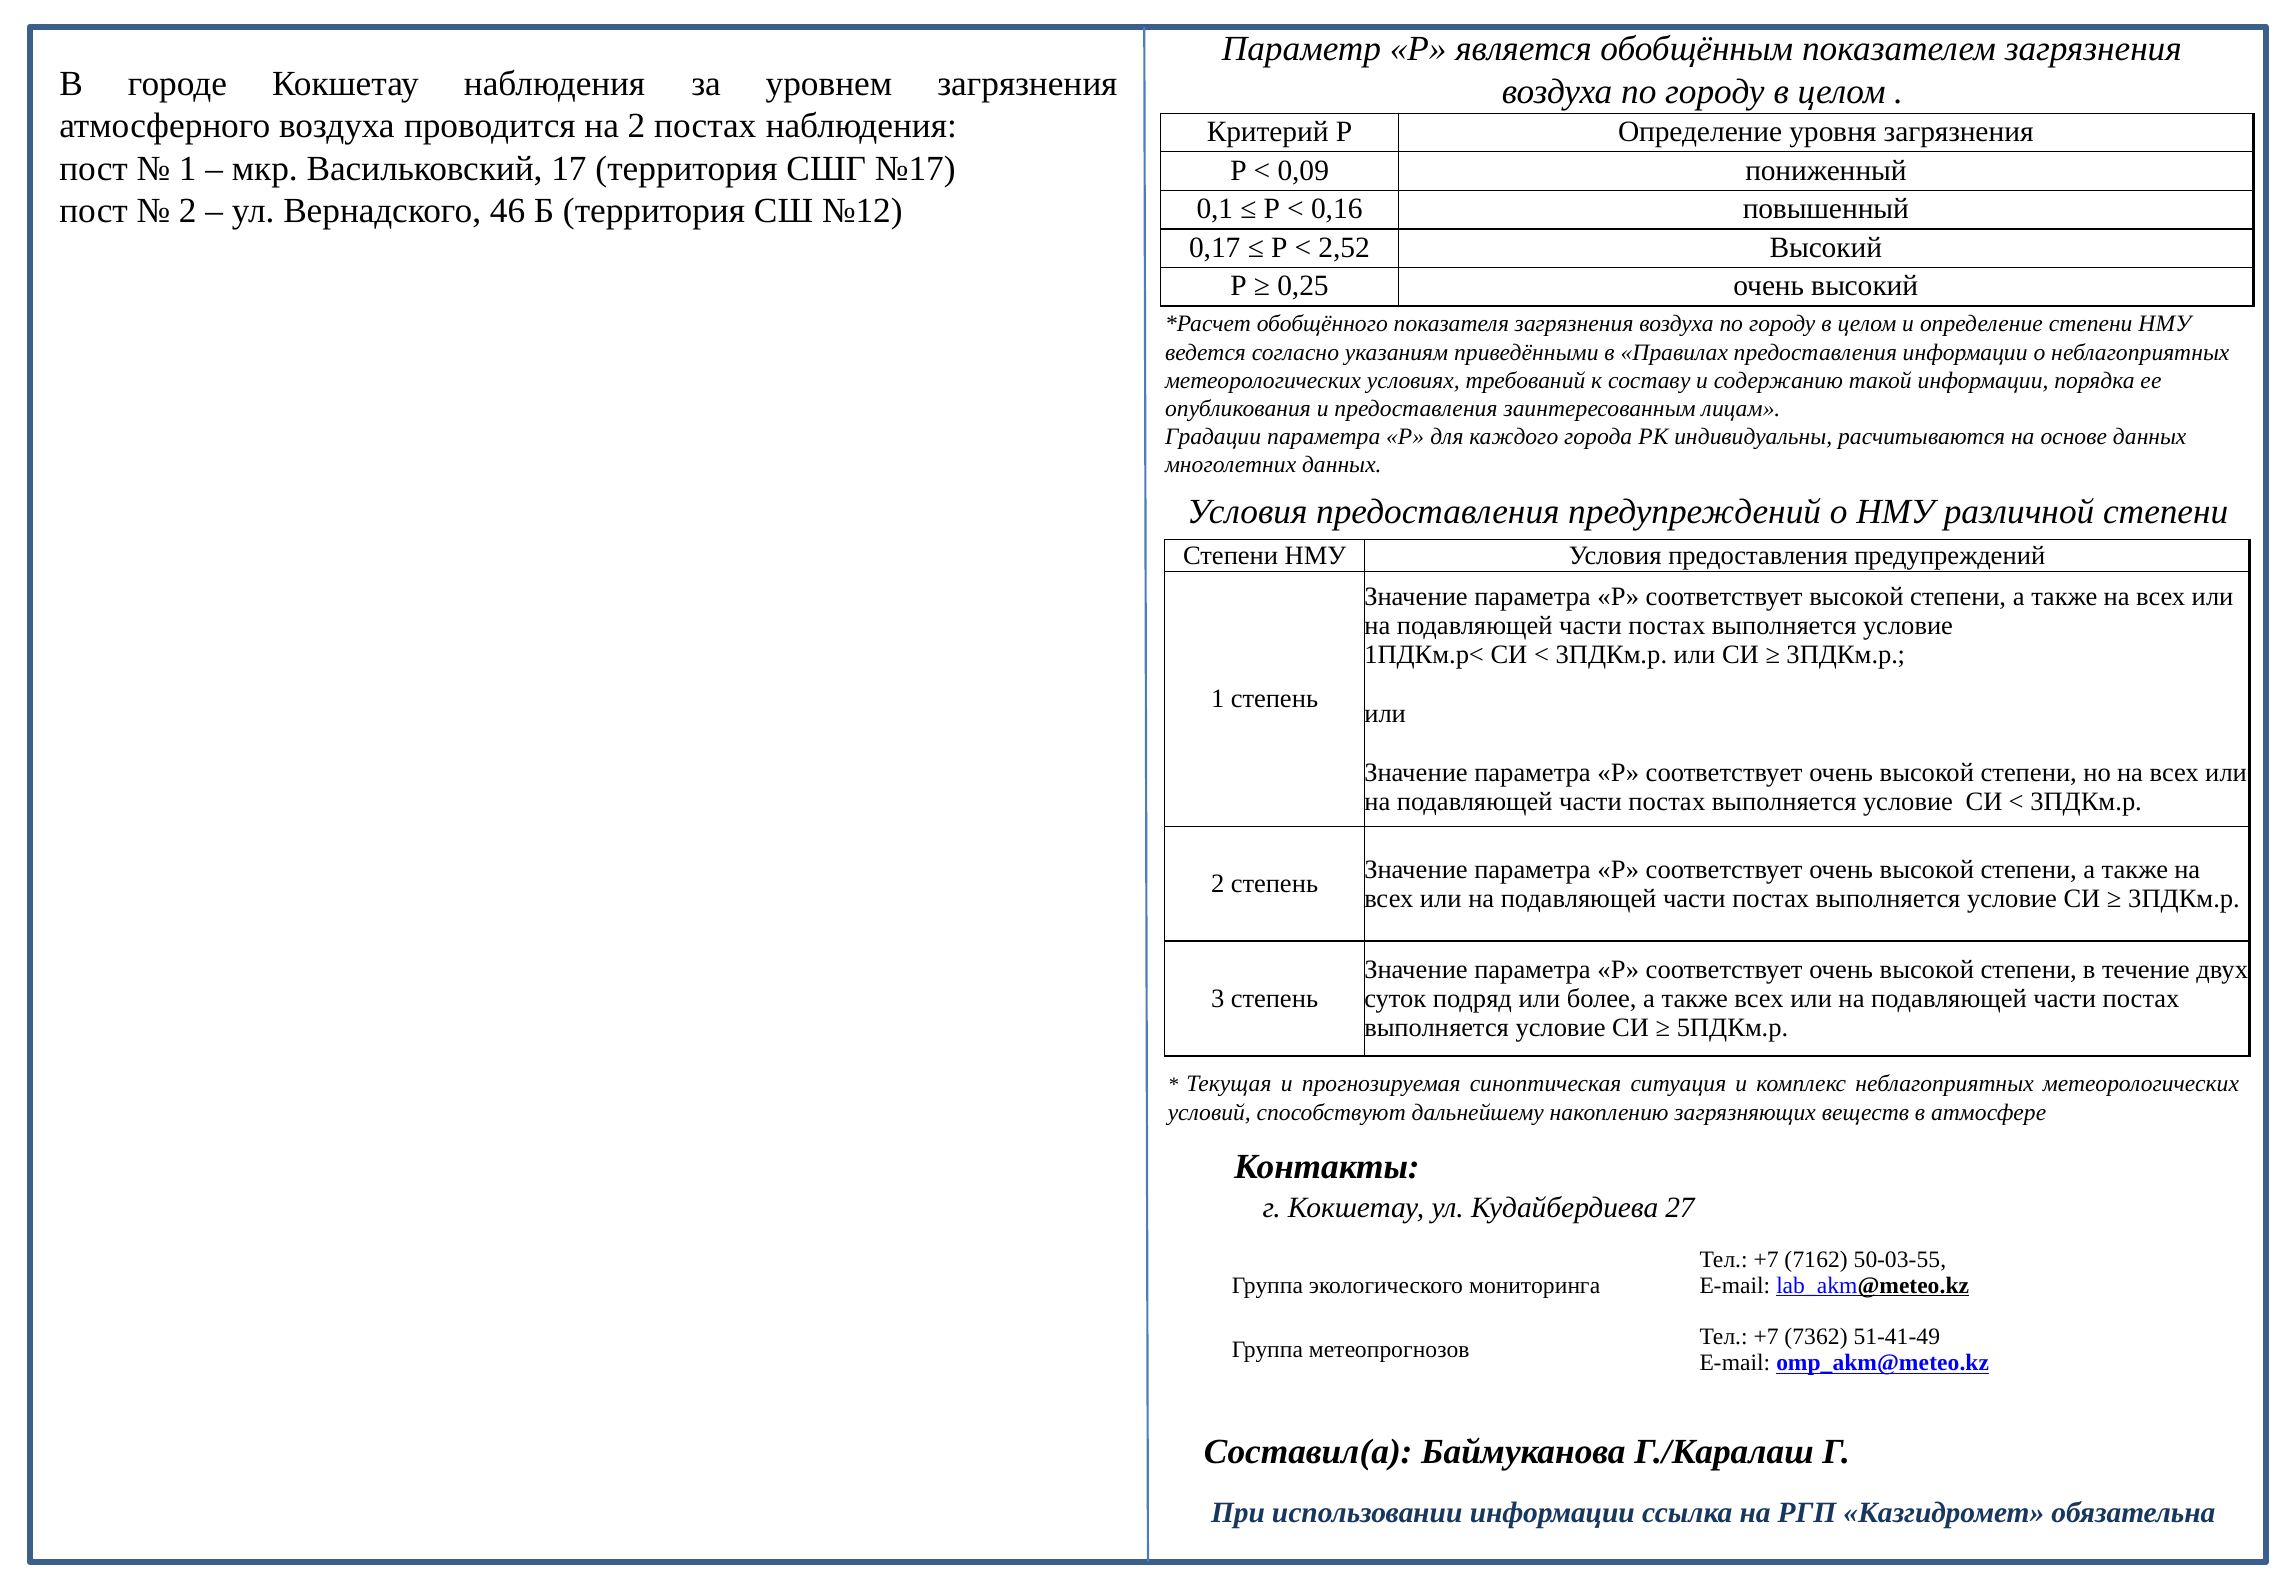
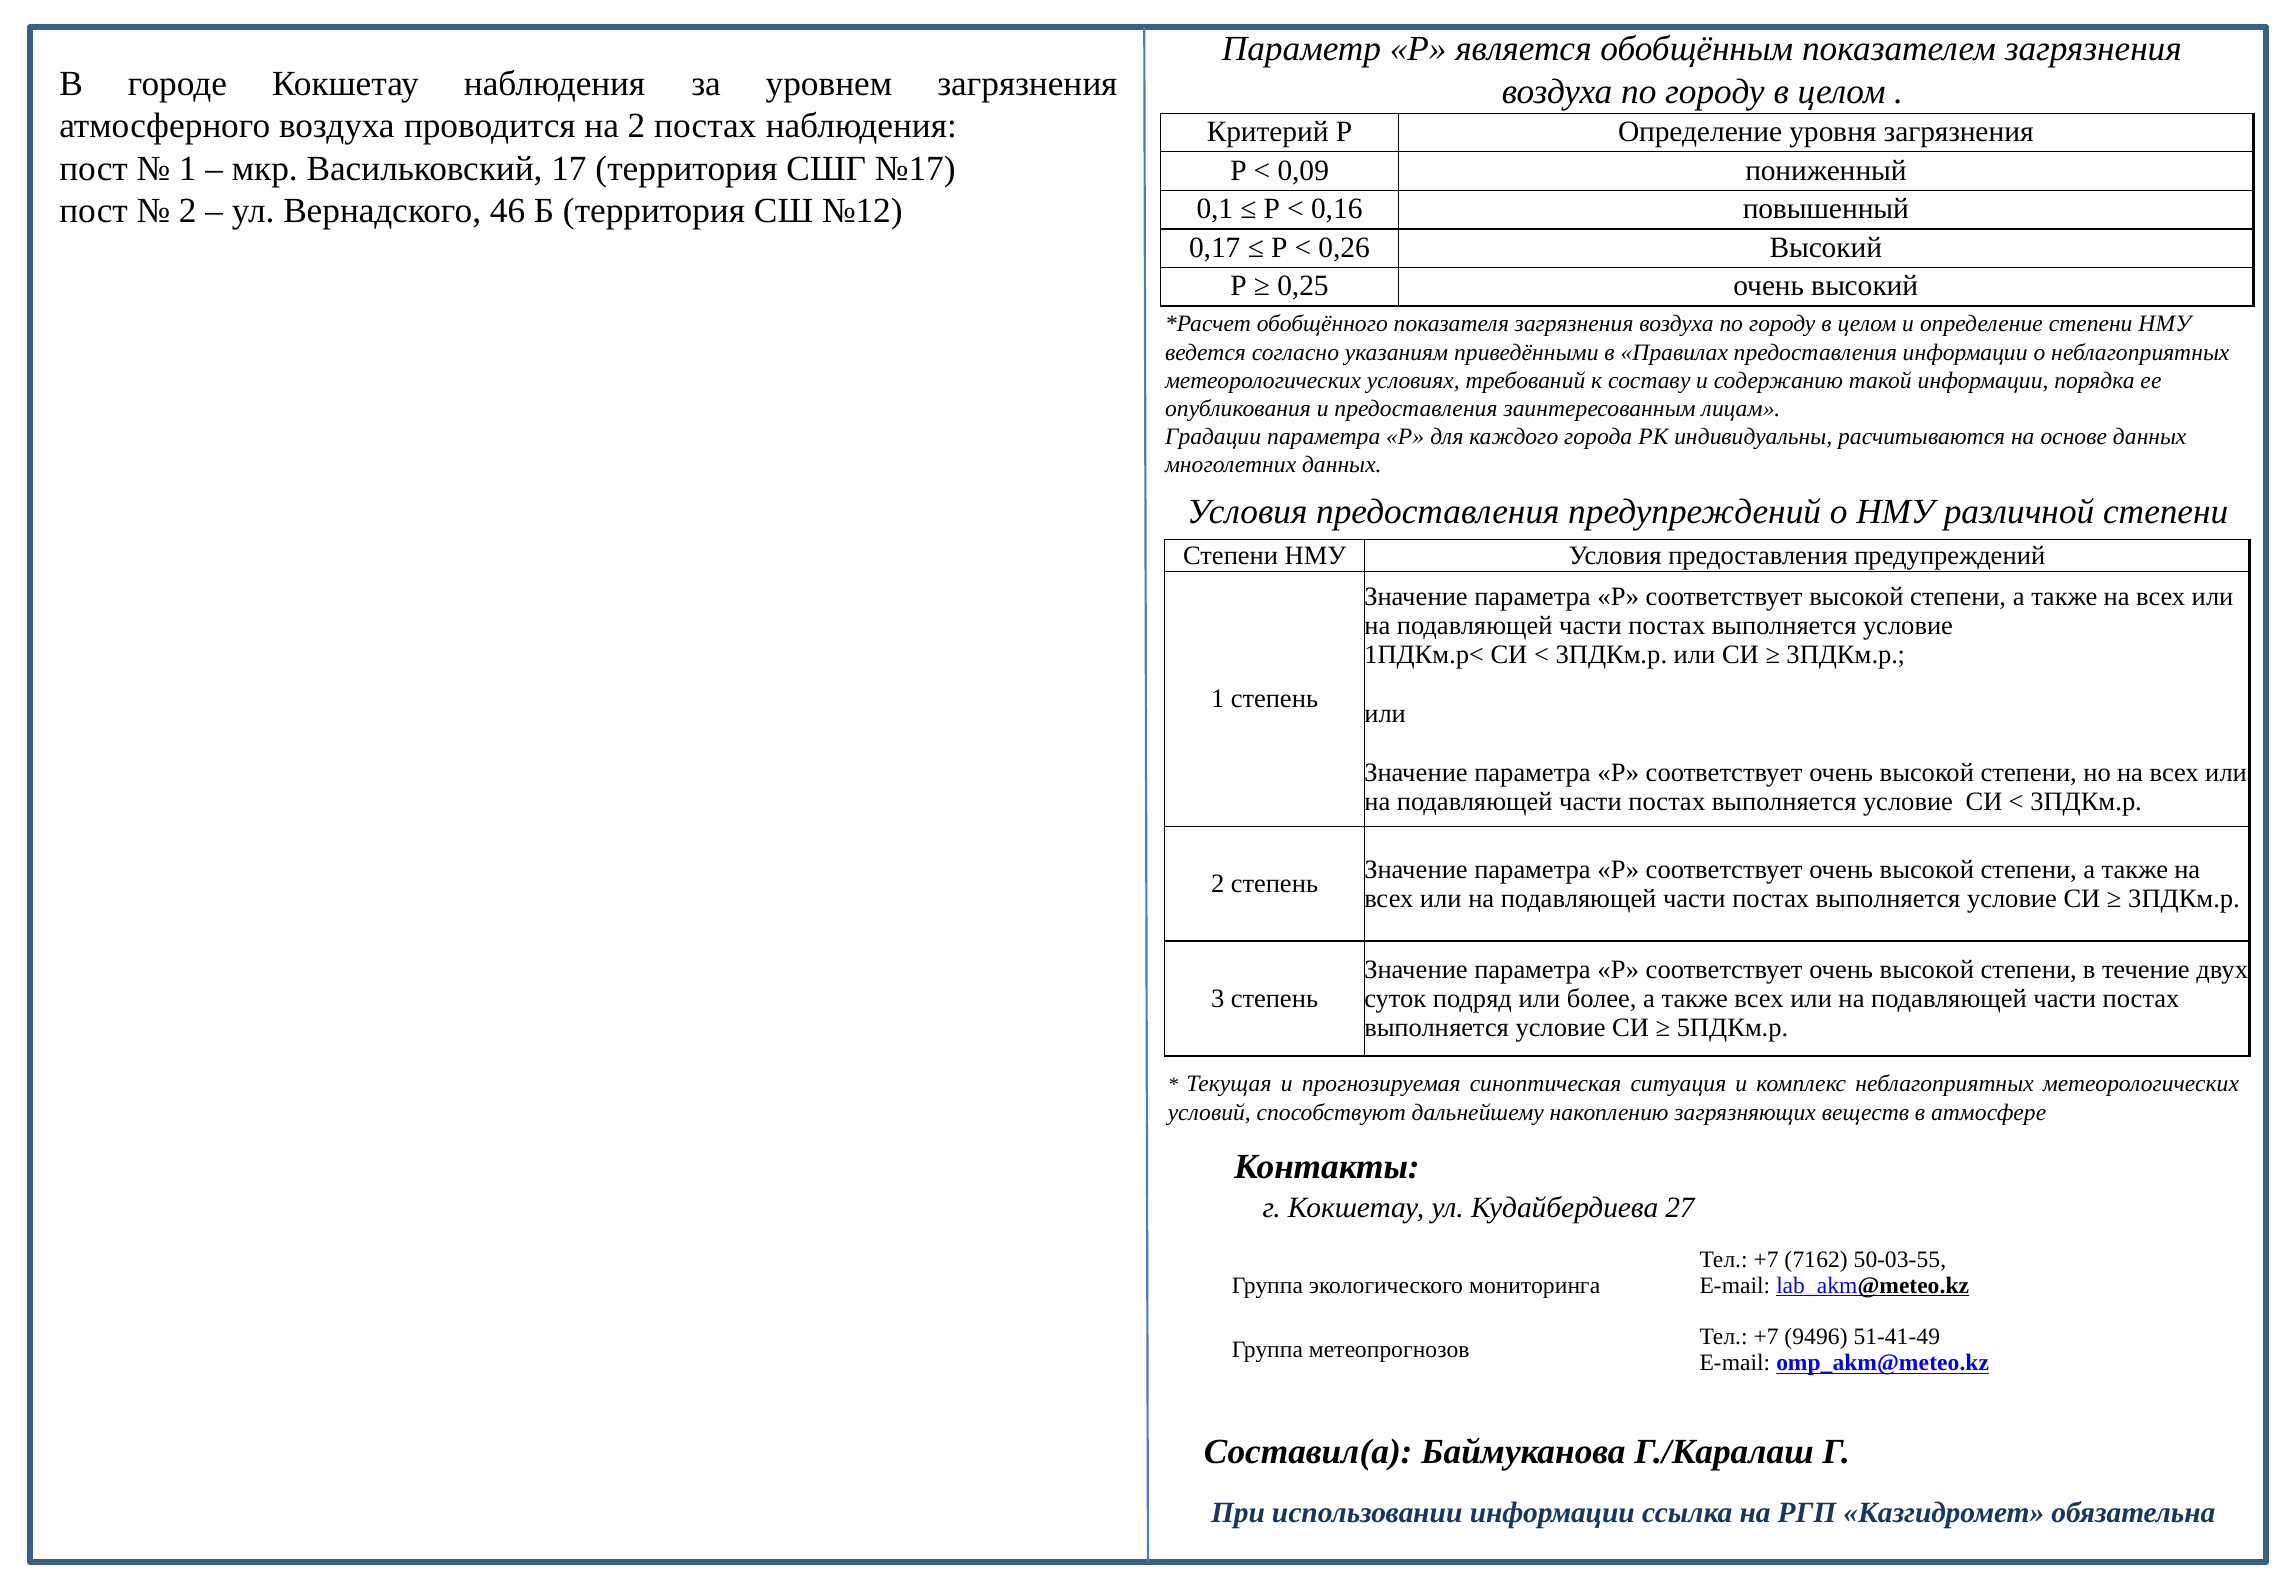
2,52: 2,52 -> 0,26
7362: 7362 -> 9496
